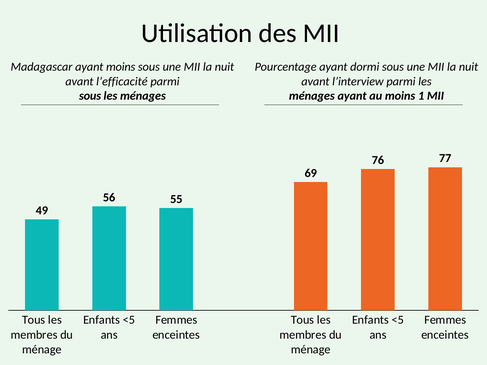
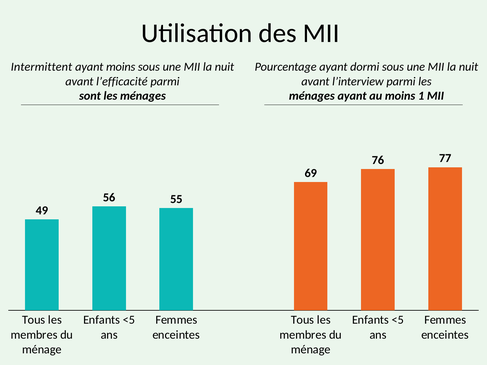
Madagascar: Madagascar -> Intermittent
sous at (90, 96): sous -> sont
